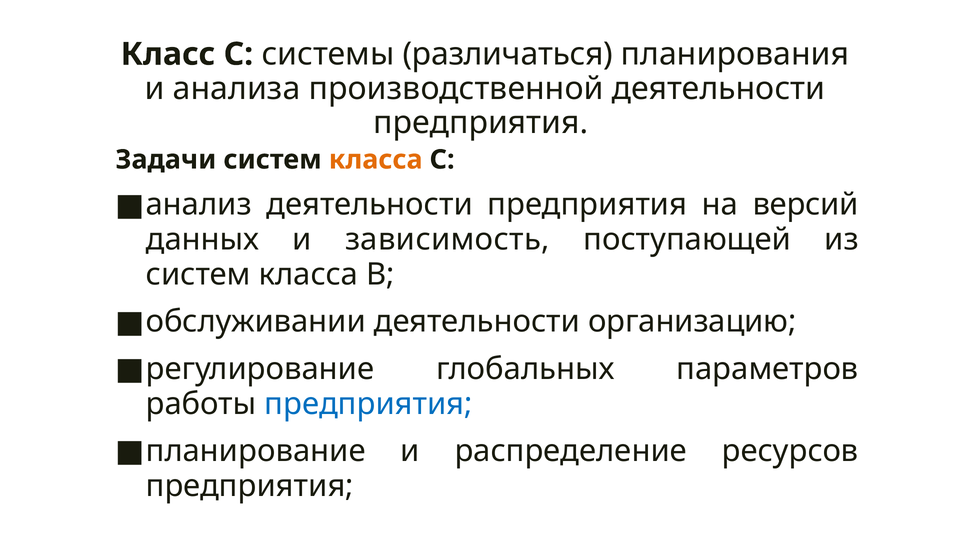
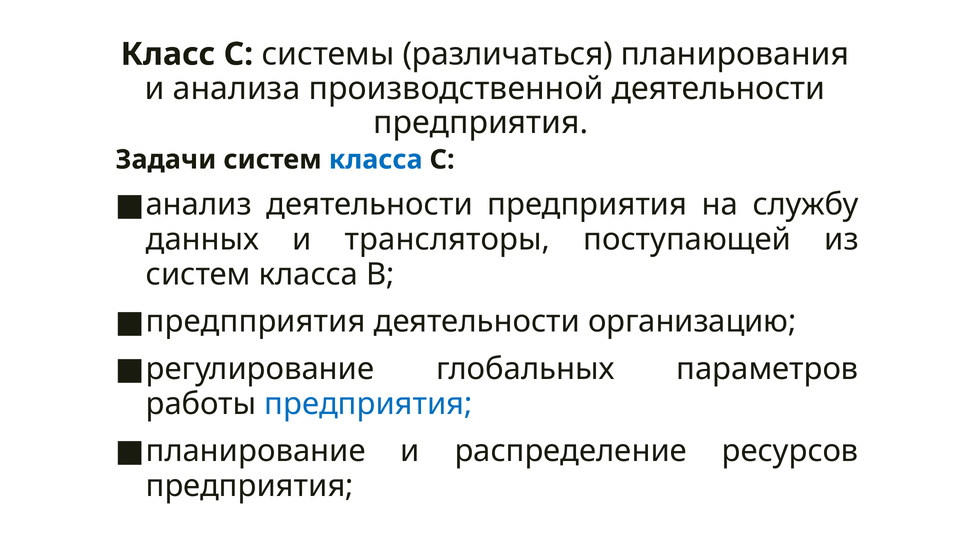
класса at (376, 160) colour: orange -> blue
версий: версий -> службу
зависимость: зависимость -> трансляторы
обслуживании: обслуживании -> предпприятия
